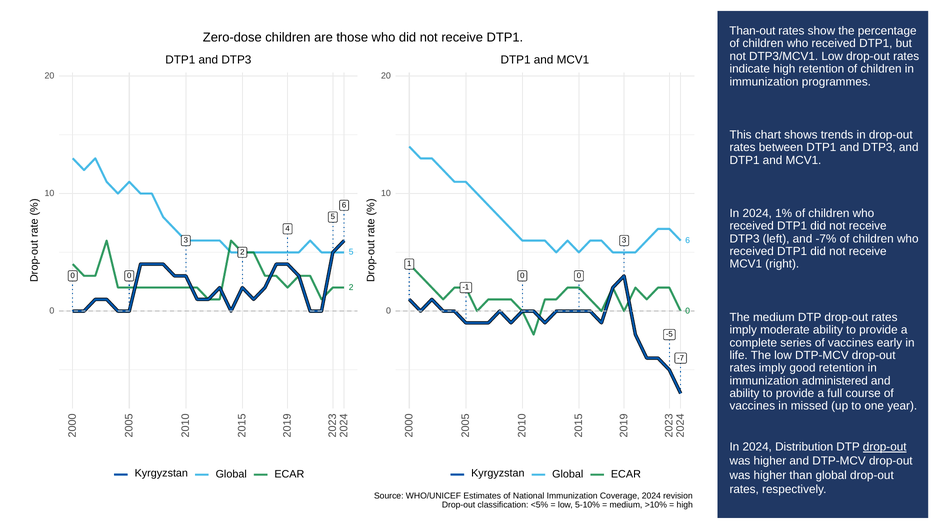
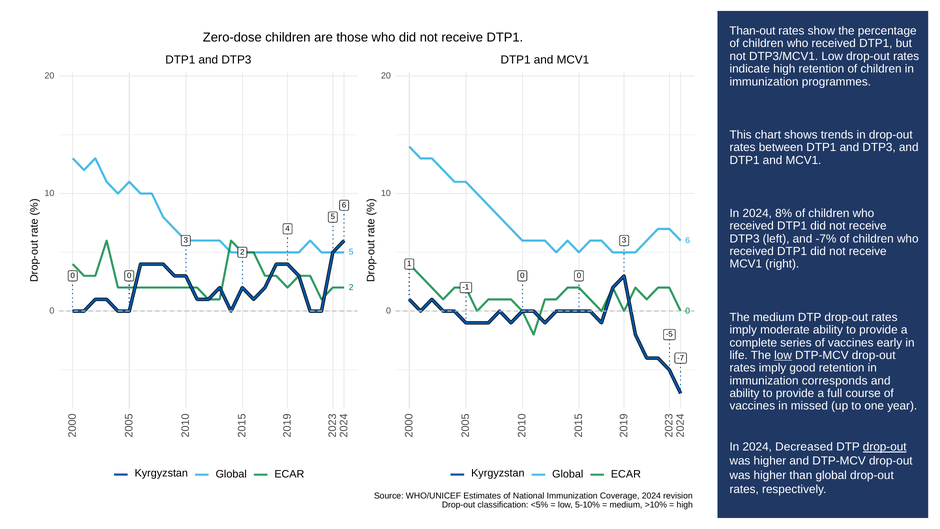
1%: 1% -> 8%
low at (783, 355) underline: none -> present
administered: administered -> corresponds
Distribution: Distribution -> Decreased
